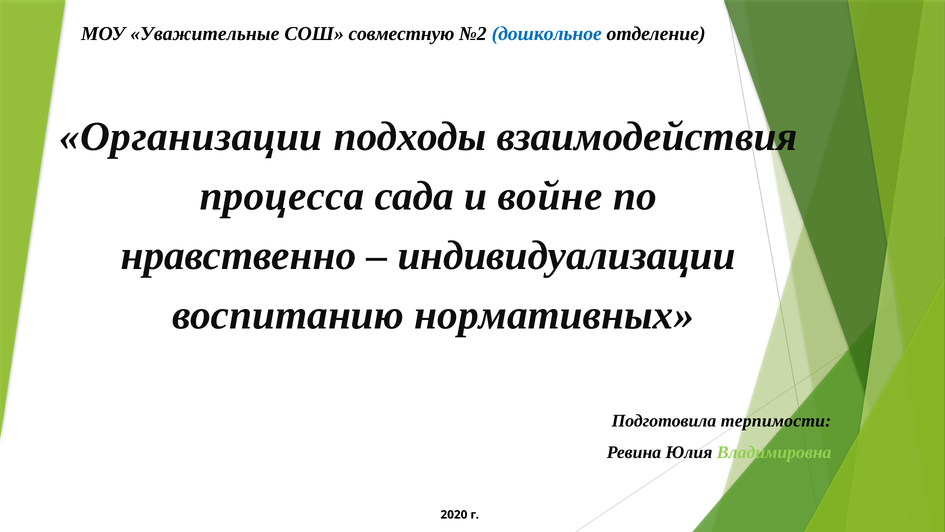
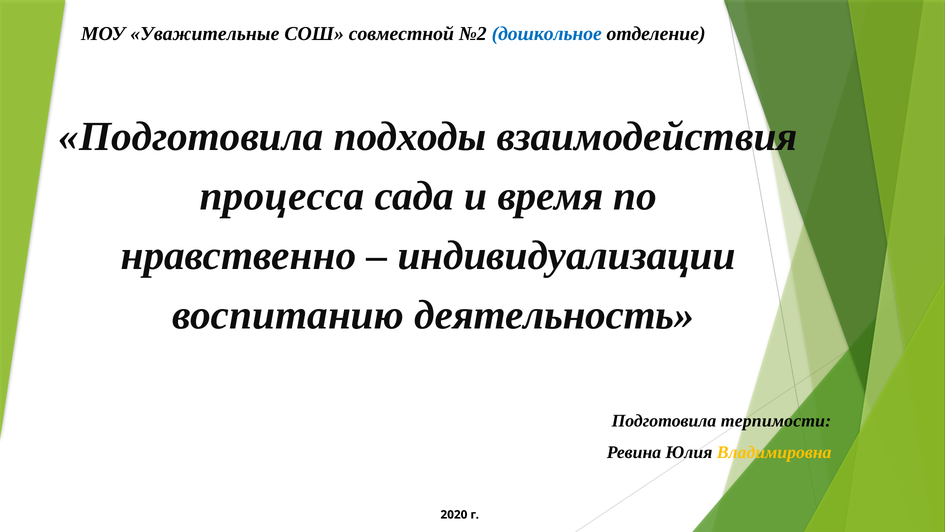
совместную: совместную -> совместной
Организации at (191, 137): Организации -> Подготовила
войне: войне -> время
нормативных: нормативных -> деятельность
Владимировна colour: light green -> yellow
